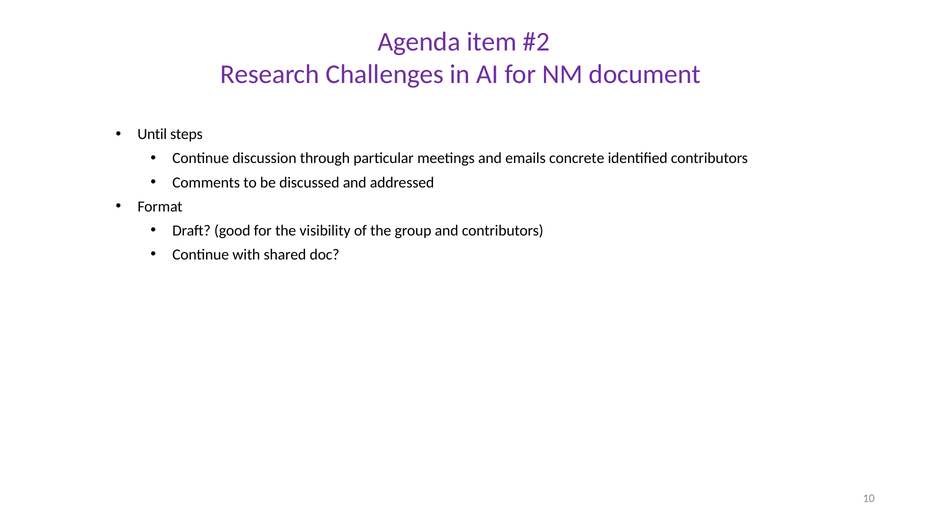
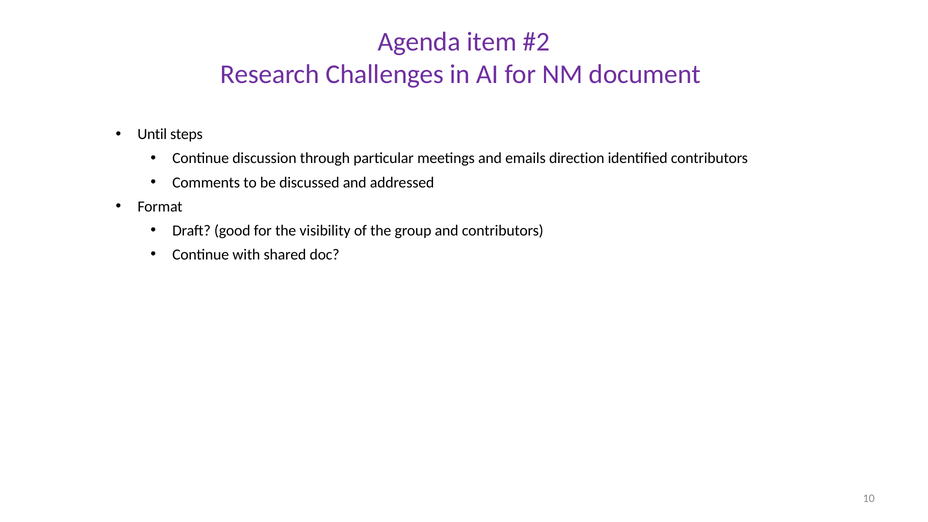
concrete: concrete -> direction
